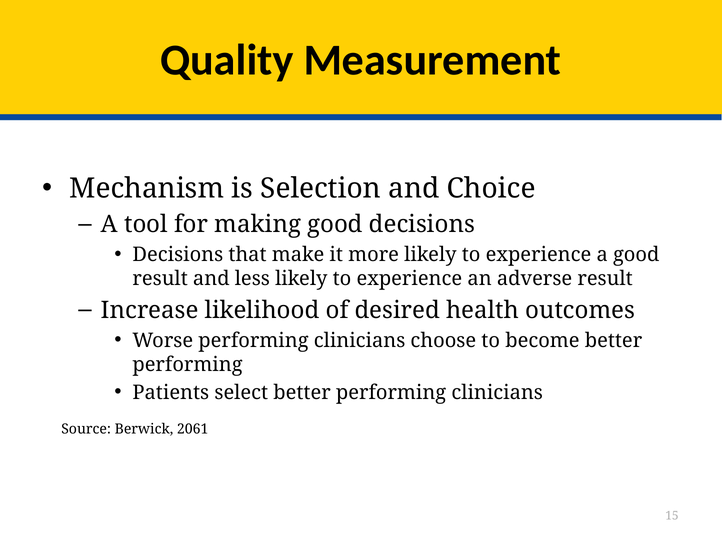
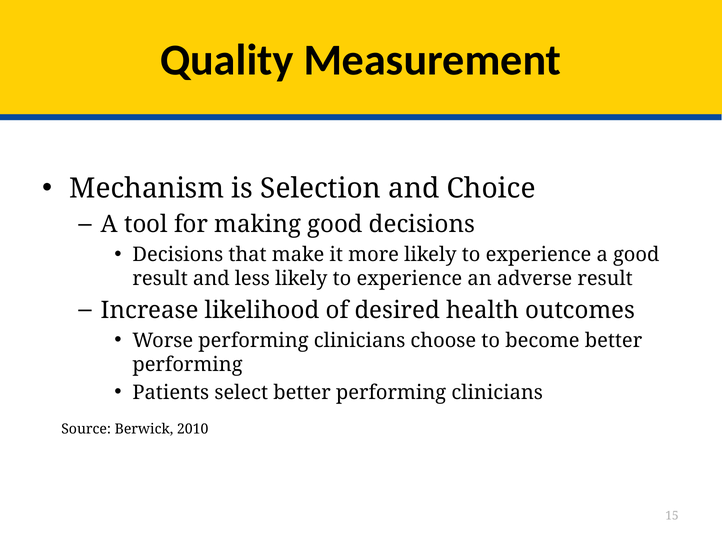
2061: 2061 -> 2010
